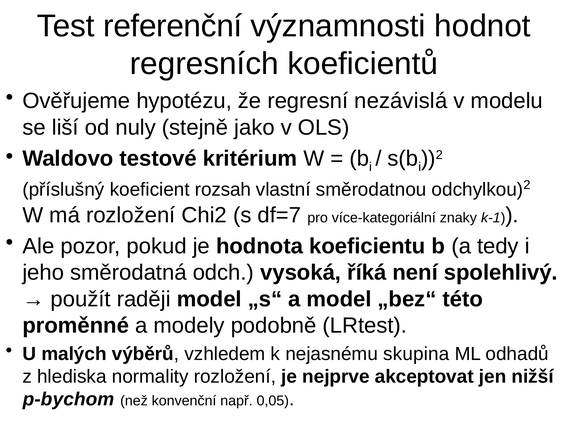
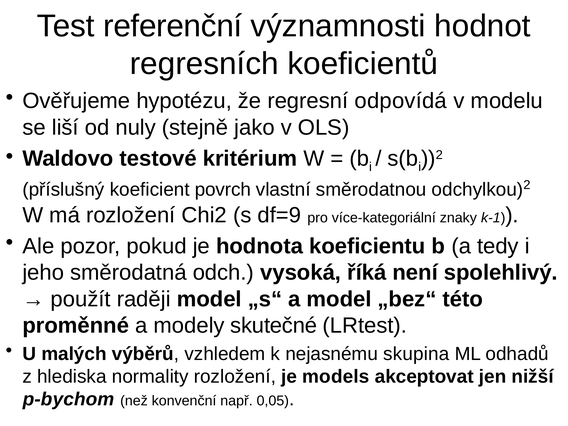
nezávislá: nezávislá -> odpovídá
rozsah: rozsah -> povrch
df=7: df=7 -> df=9
podobně: podobně -> skutečné
nejprve: nejprve -> models
